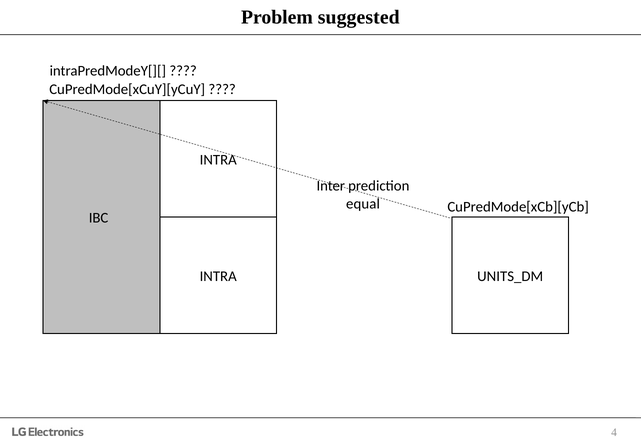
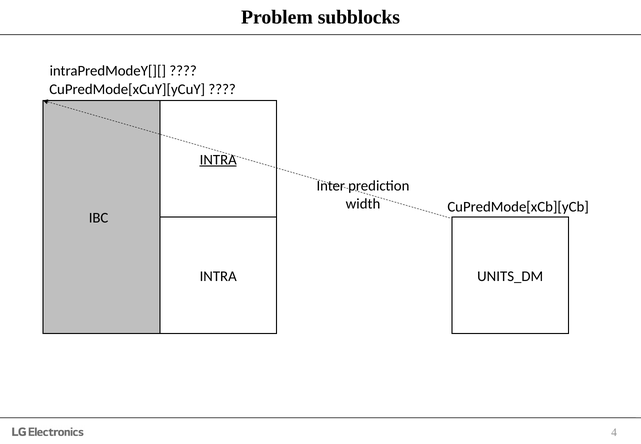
suggested: suggested -> subblocks
INTRA at (218, 160) underline: none -> present
equal: equal -> width
